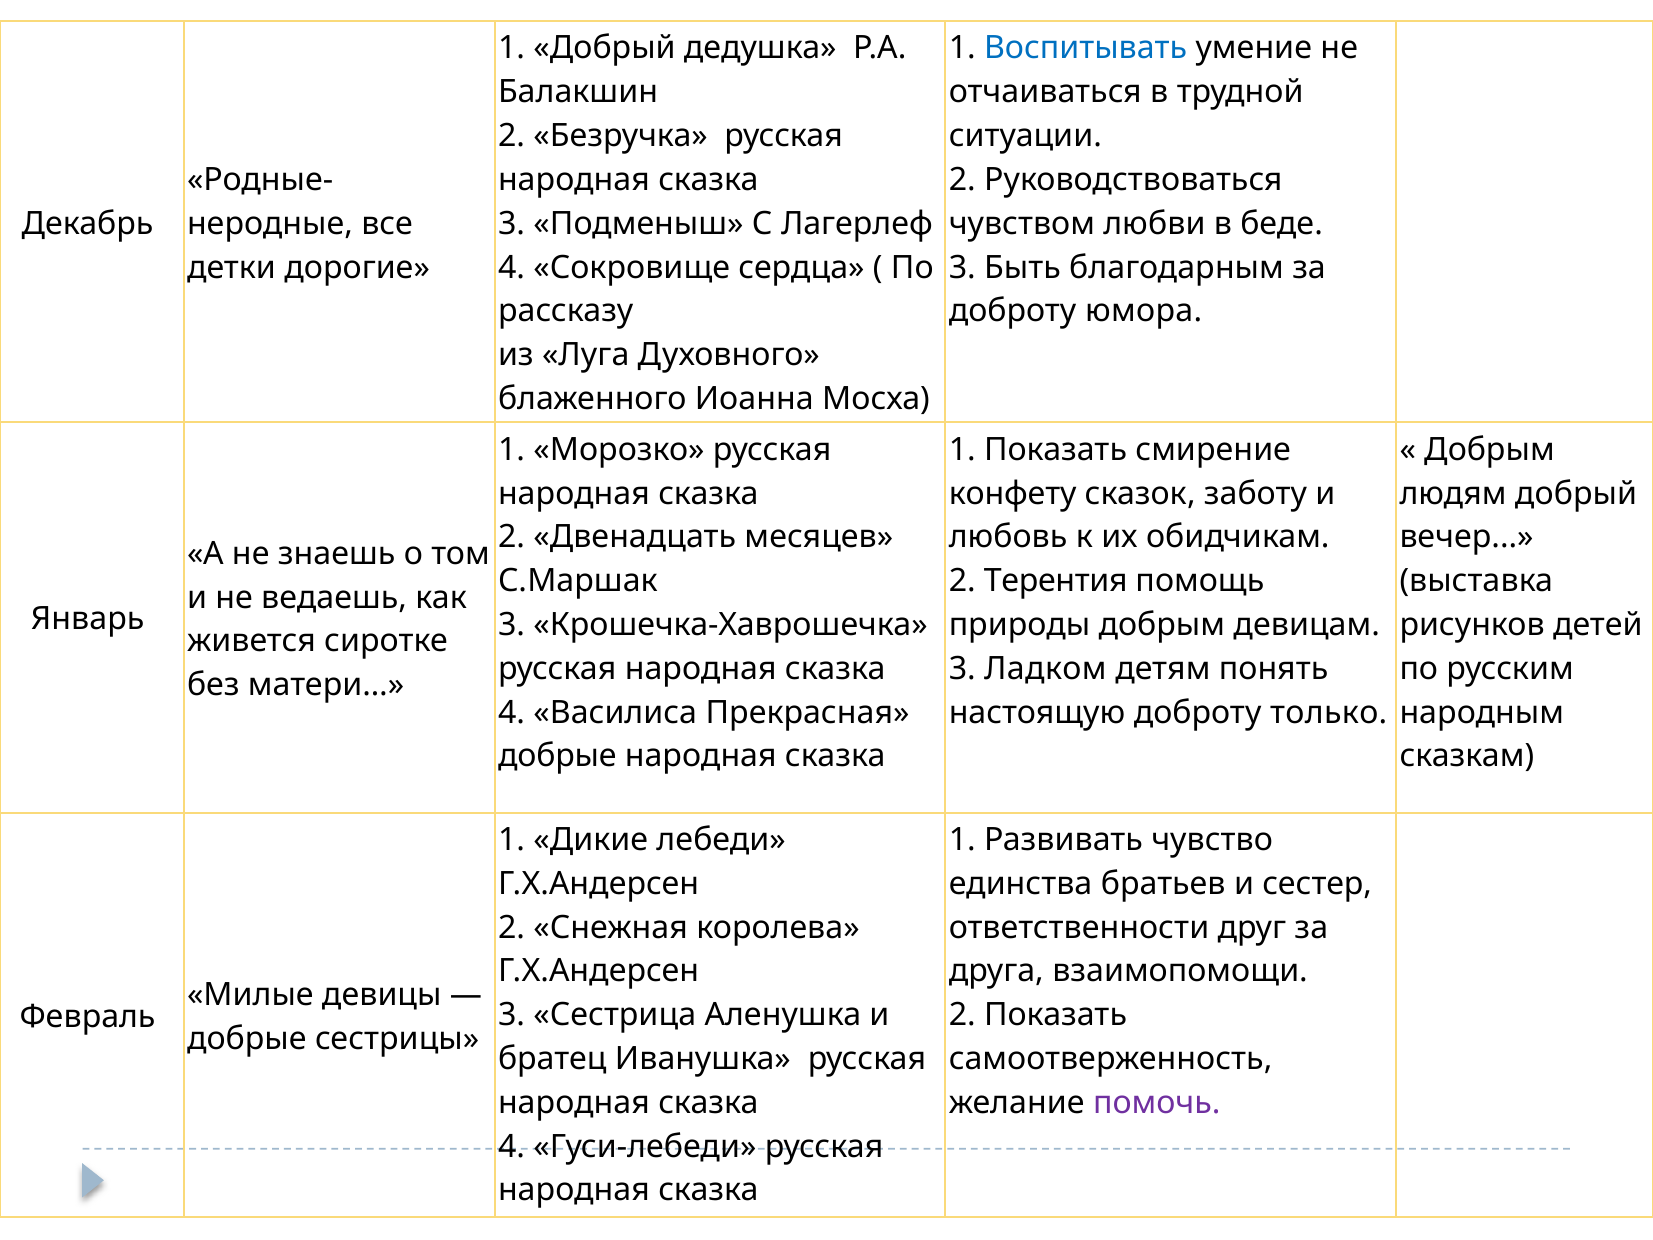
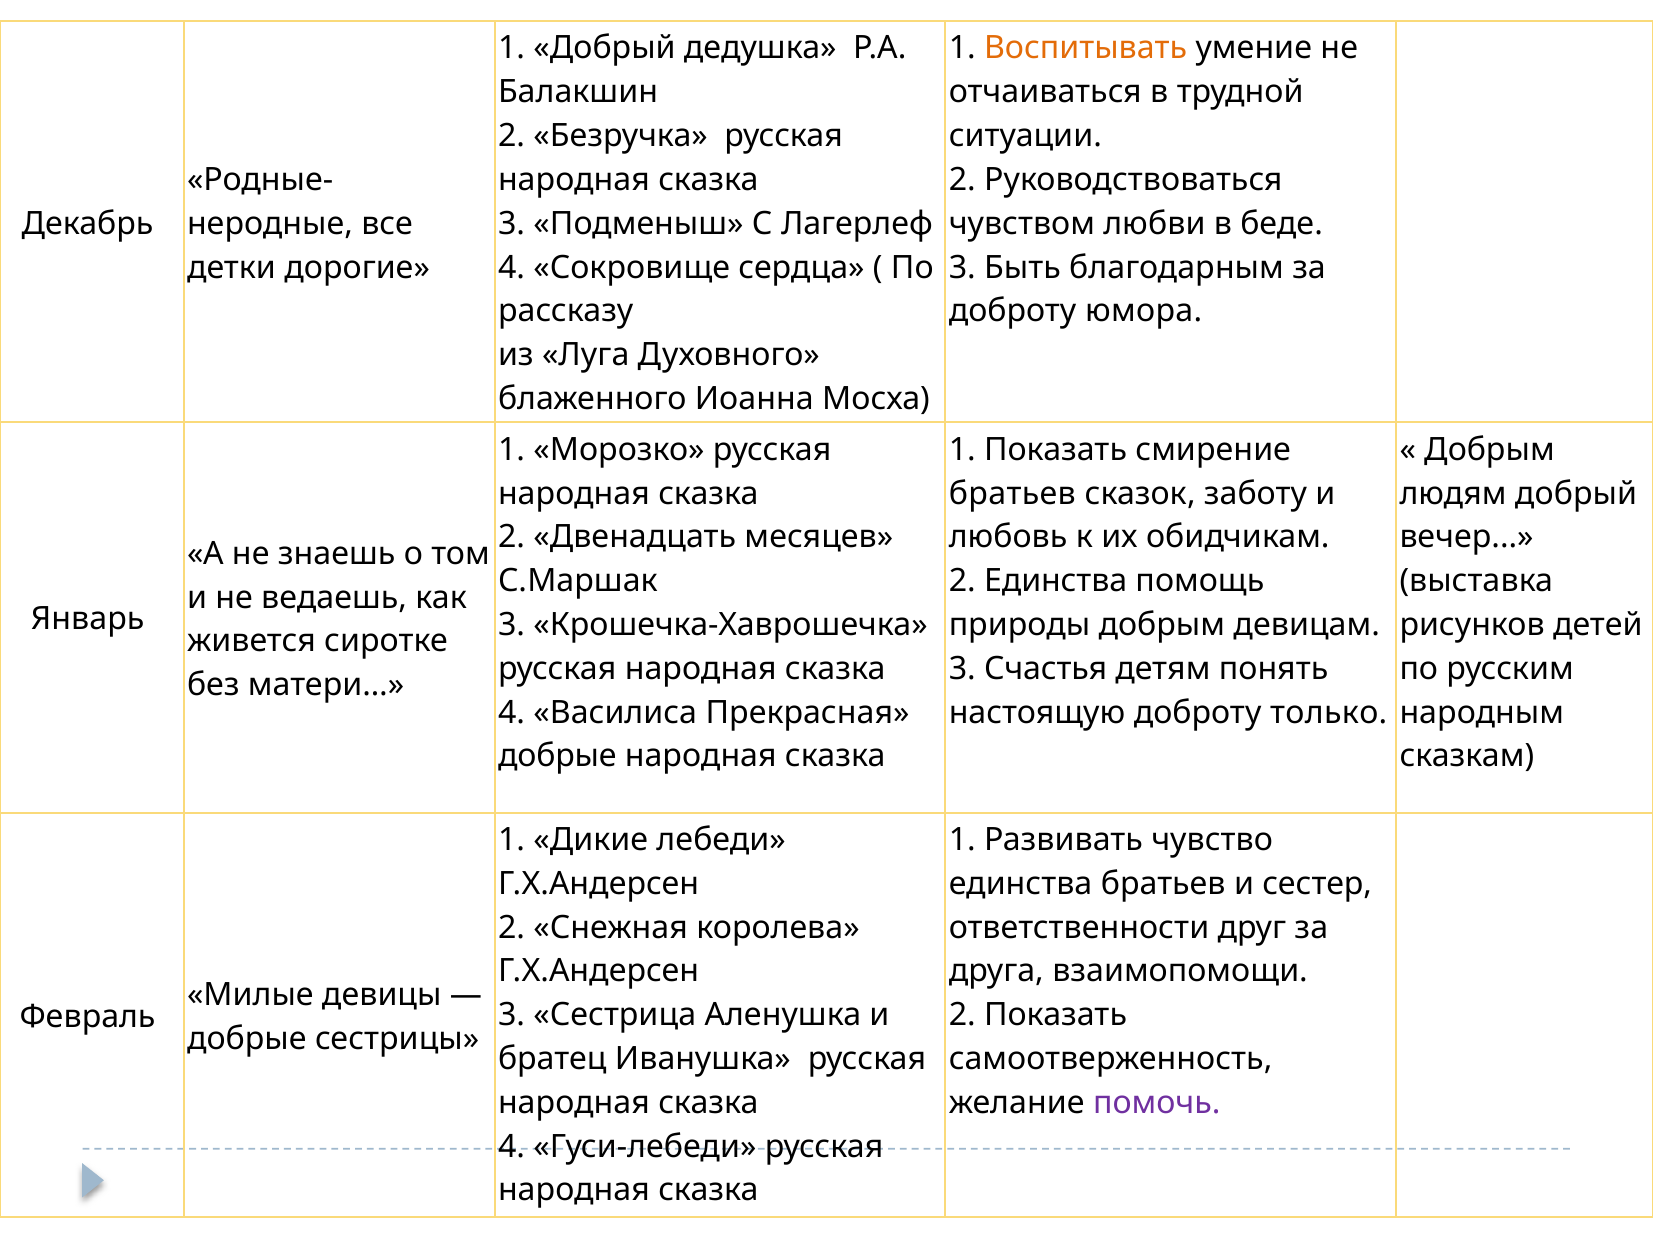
Воспитывать colour: blue -> orange
конфету at (1013, 493): конфету -> братьев
2 Терентия: Терентия -> Единства
Ладком: Ладком -> Счастья
